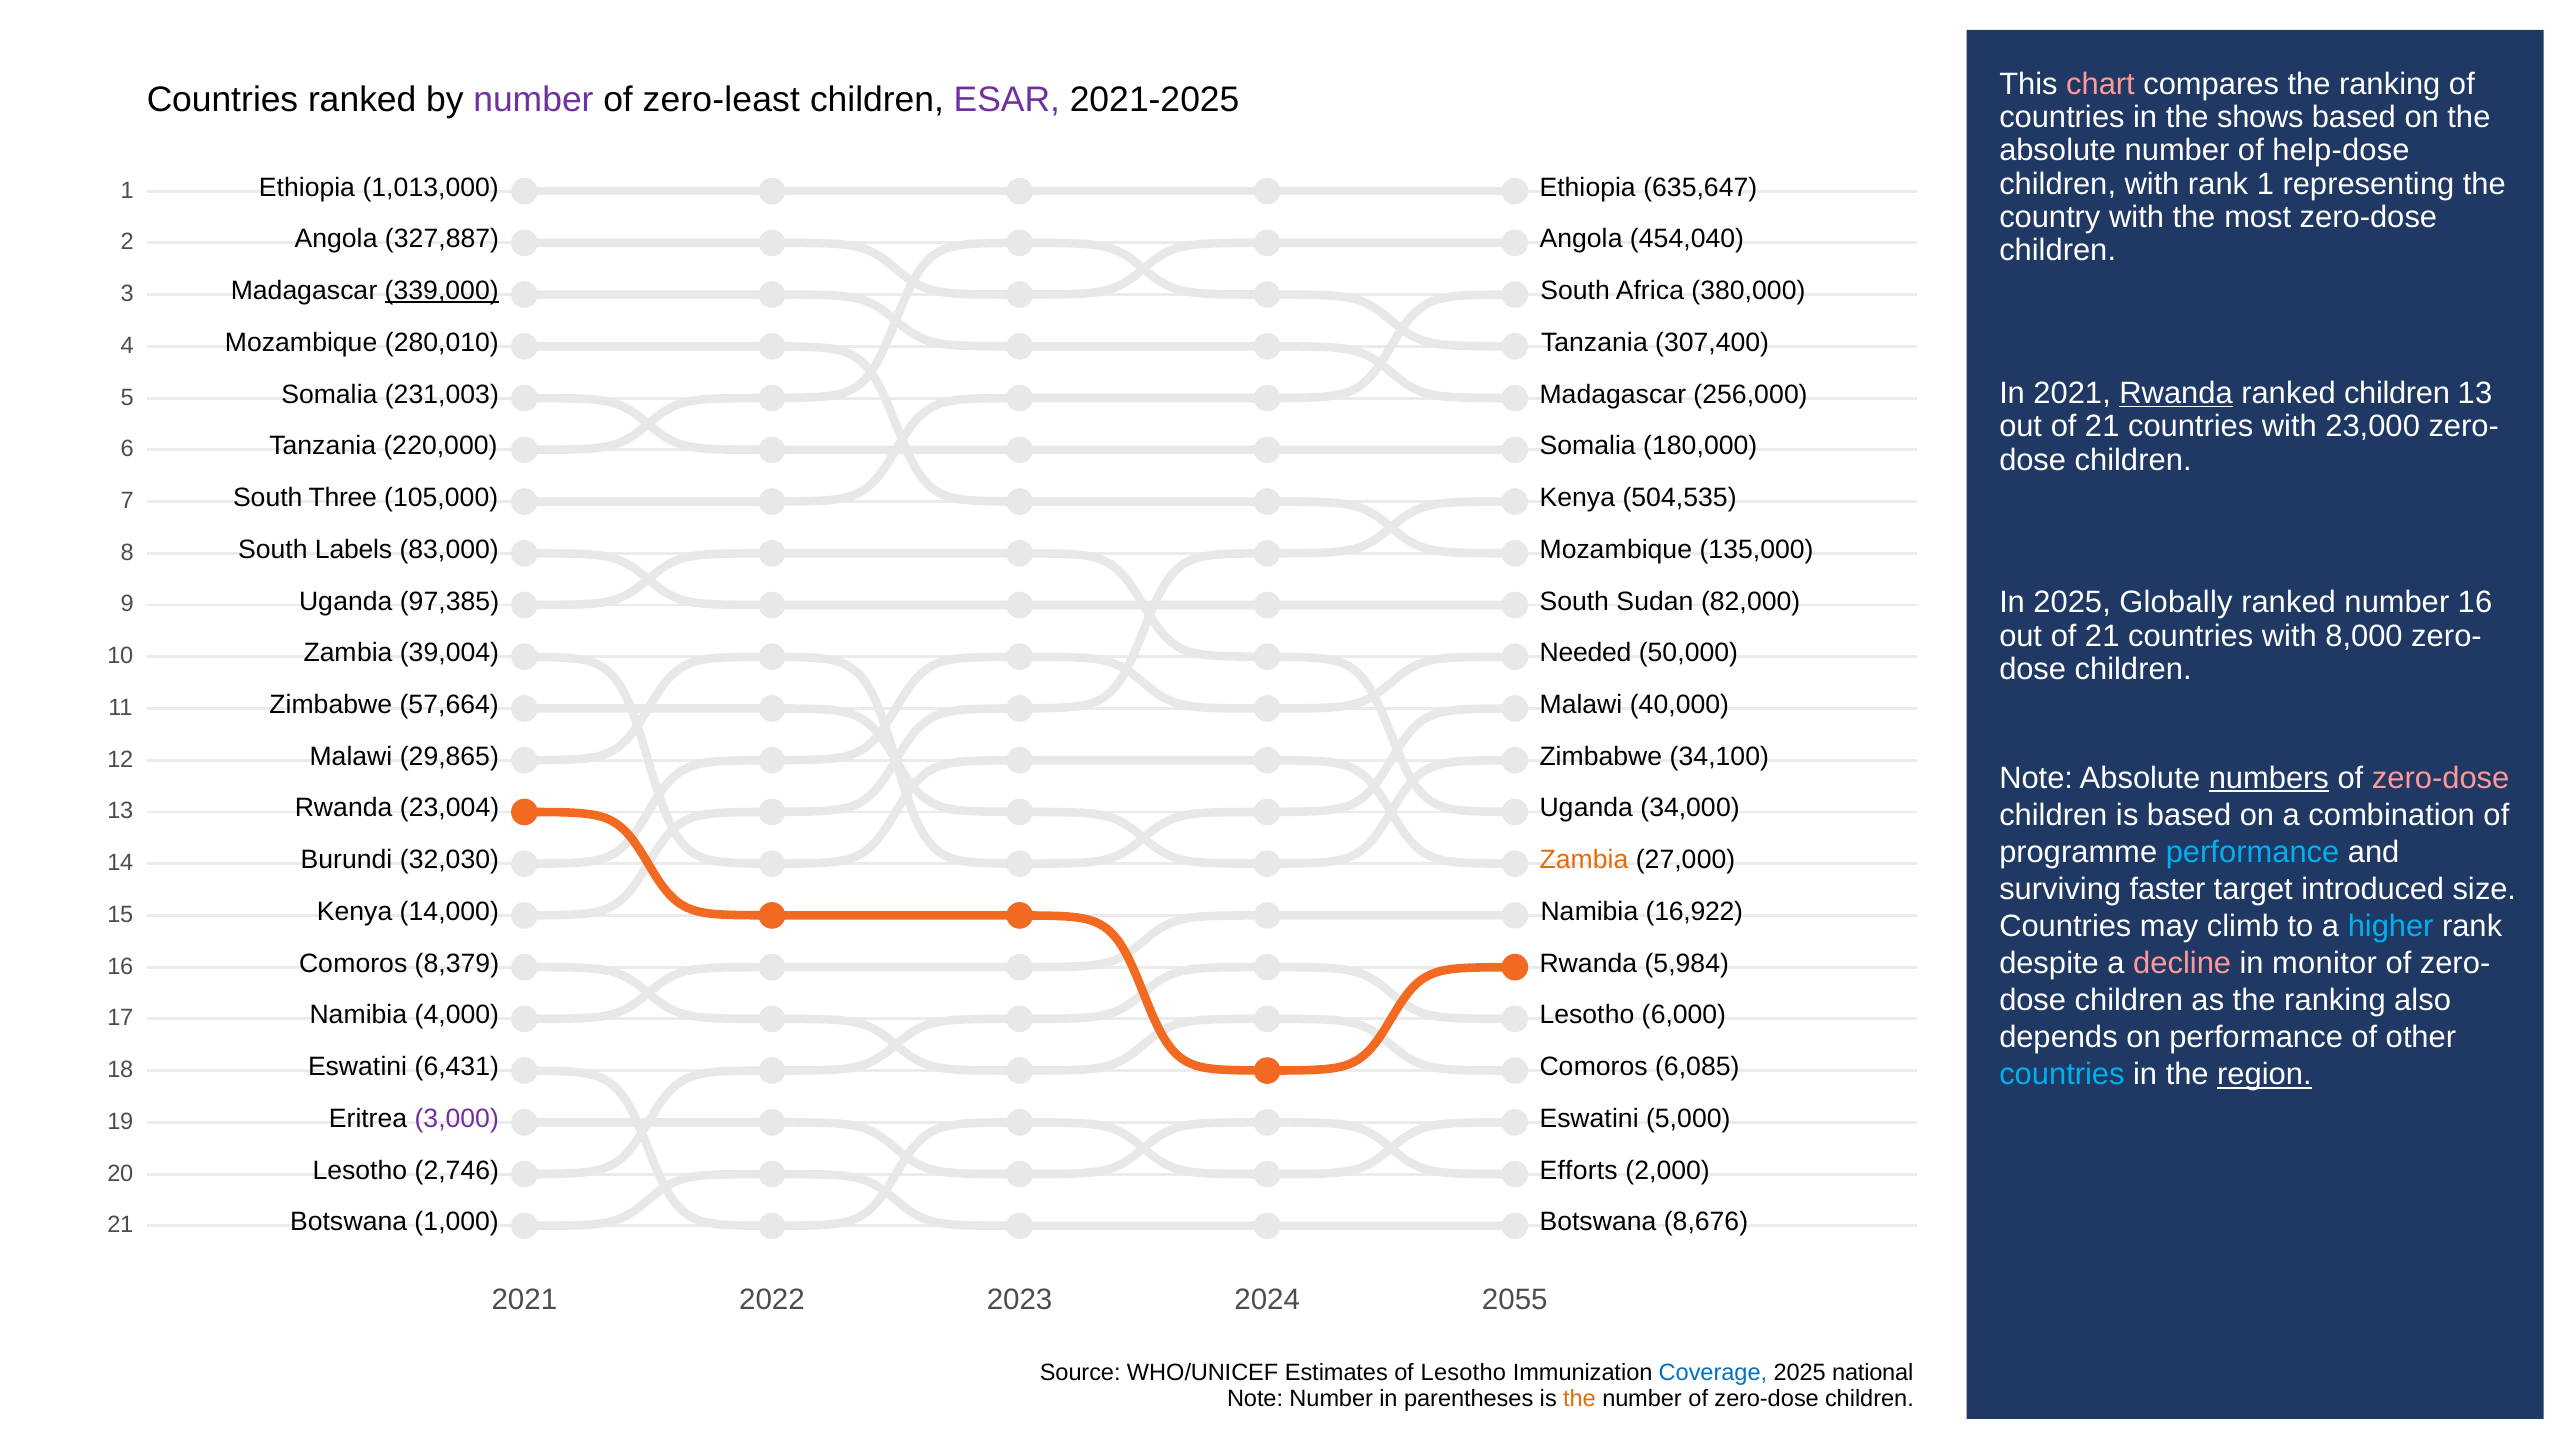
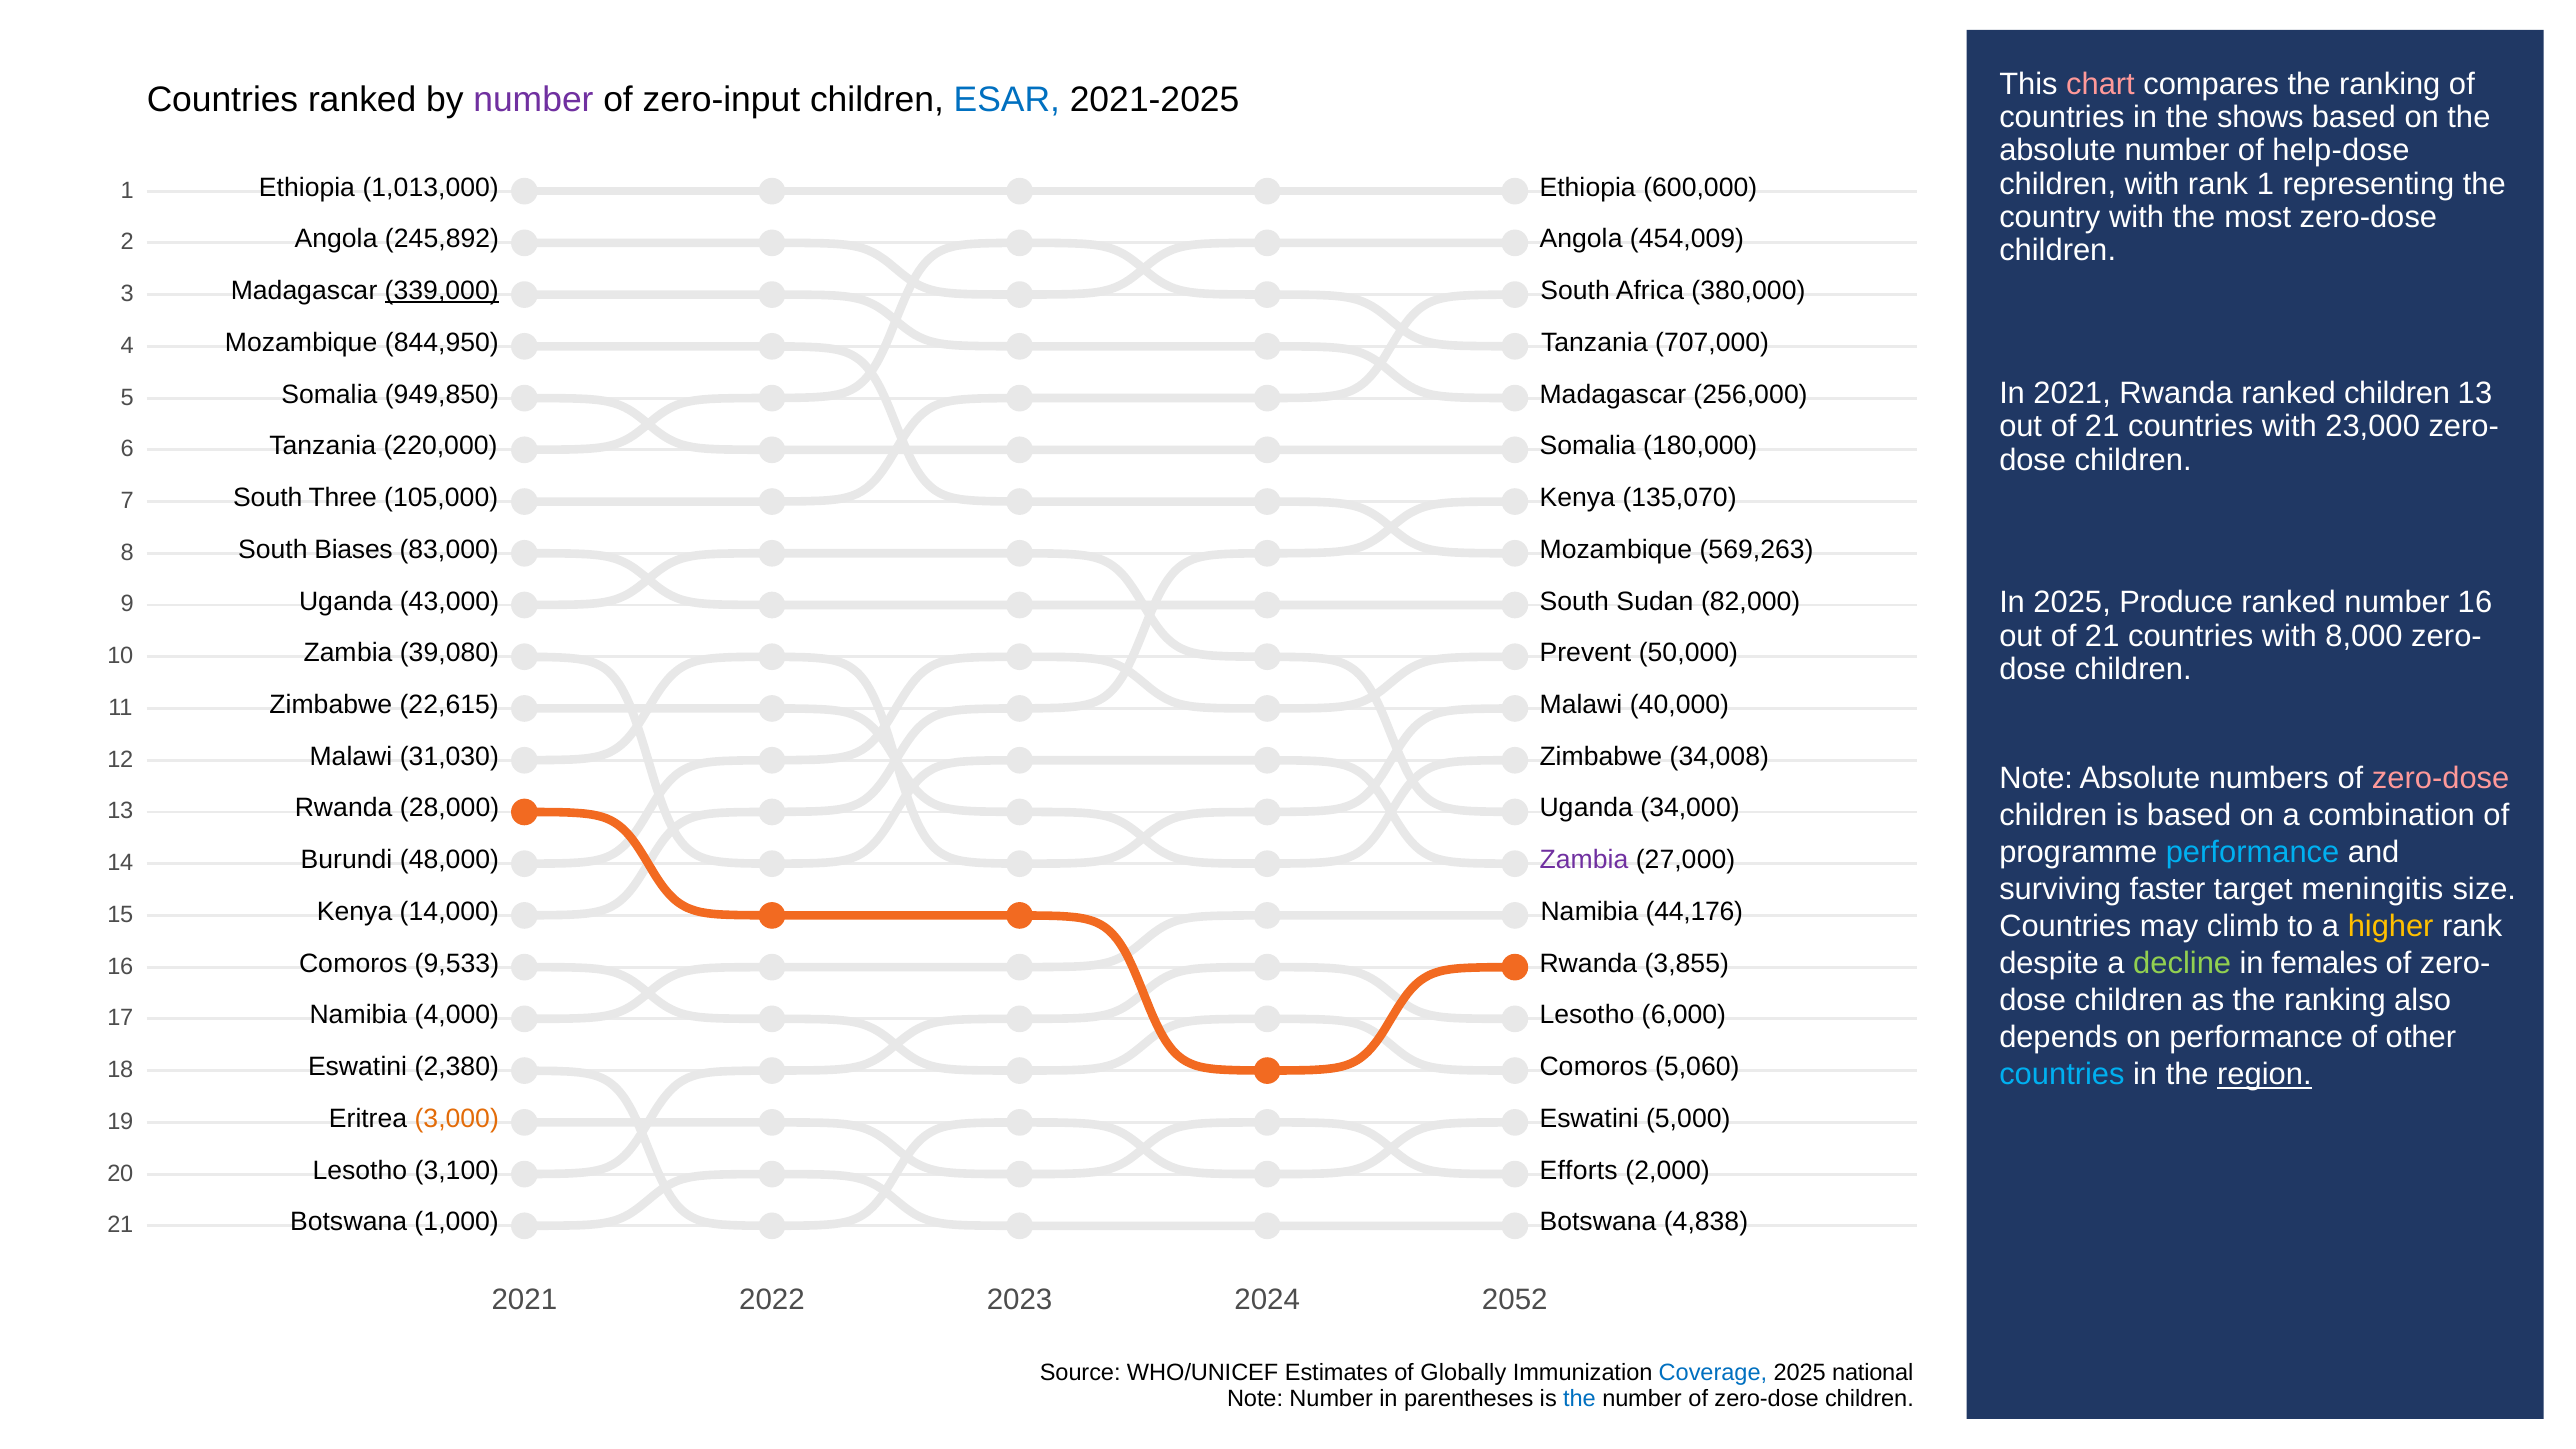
zero-least: zero-least -> zero-input
ESAR colour: purple -> blue
635,647: 635,647 -> 600,000
327,887: 327,887 -> 245,892
454,040: 454,040 -> 454,009
280,010: 280,010 -> 844,950
307,400: 307,400 -> 707,000
Rwanda at (2176, 393) underline: present -> none
231,003: 231,003 -> 949,850
504,535: 504,535 -> 135,070
Labels: Labels -> Biases
135,000: 135,000 -> 569,263
Globally: Globally -> Produce
97,385: 97,385 -> 43,000
39,004: 39,004 -> 39,080
Needed: Needed -> Prevent
57,664: 57,664 -> 22,615
29,865: 29,865 -> 31,030
34,100: 34,100 -> 34,008
numbers underline: present -> none
23,004: 23,004 -> 28,000
32,030: 32,030 -> 48,000
Zambia at (1584, 860) colour: orange -> purple
introduced: introduced -> meningitis
16,922: 16,922 -> 44,176
higher colour: light blue -> yellow
decline colour: pink -> light green
monitor: monitor -> females
8,379: 8,379 -> 9,533
5,984: 5,984 -> 3,855
6,431: 6,431 -> 2,380
6,085: 6,085 -> 5,060
3,000 colour: purple -> orange
2,746: 2,746 -> 3,100
8,676: 8,676 -> 4,838
2055: 2055 -> 2052
of Lesotho: Lesotho -> Globally
the at (1579, 1398) colour: orange -> blue
